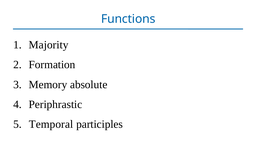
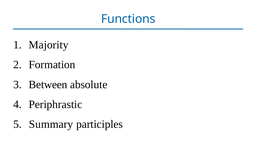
Memory: Memory -> Between
Temporal: Temporal -> Summary
